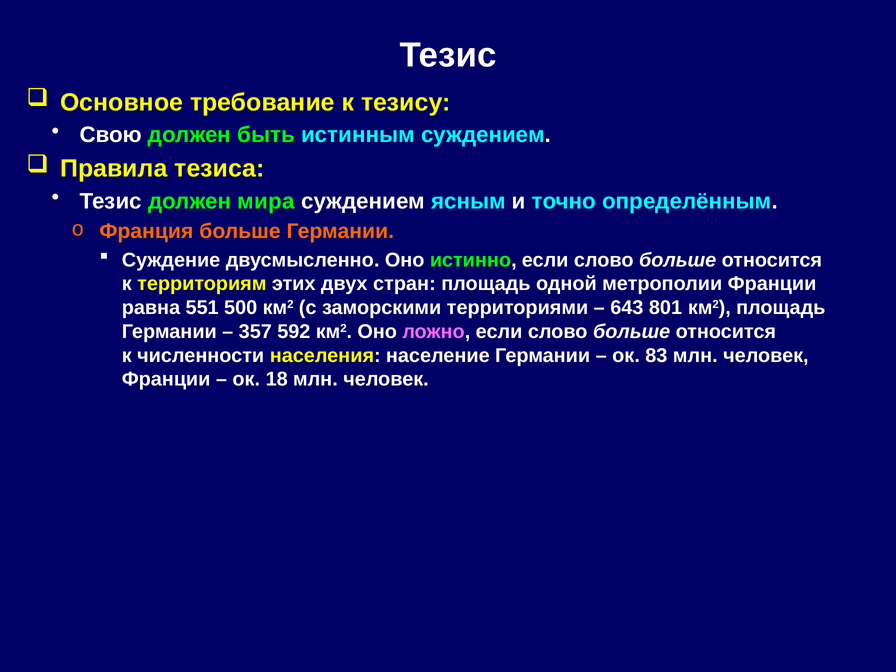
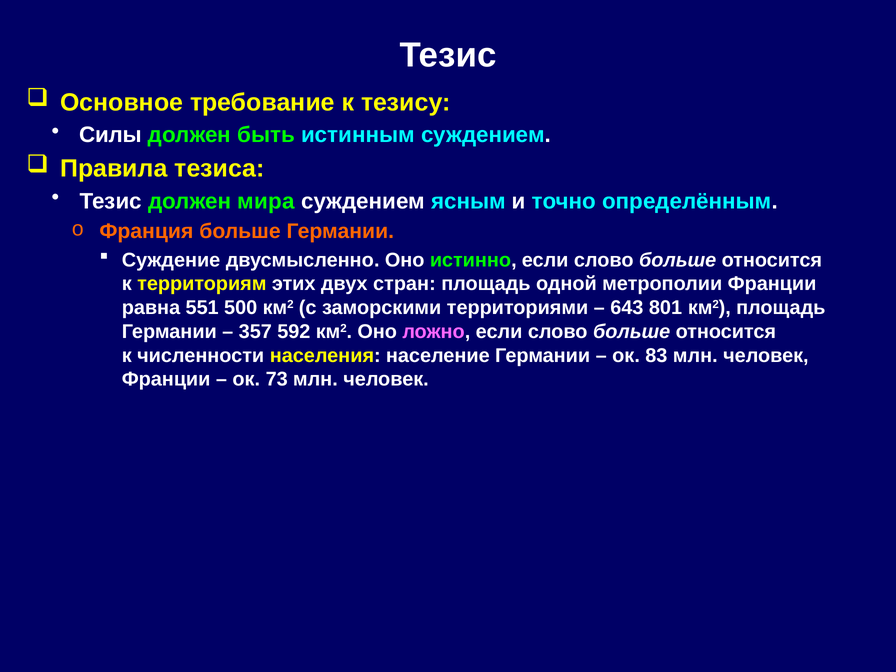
Свою: Свою -> Силы
18: 18 -> 73
